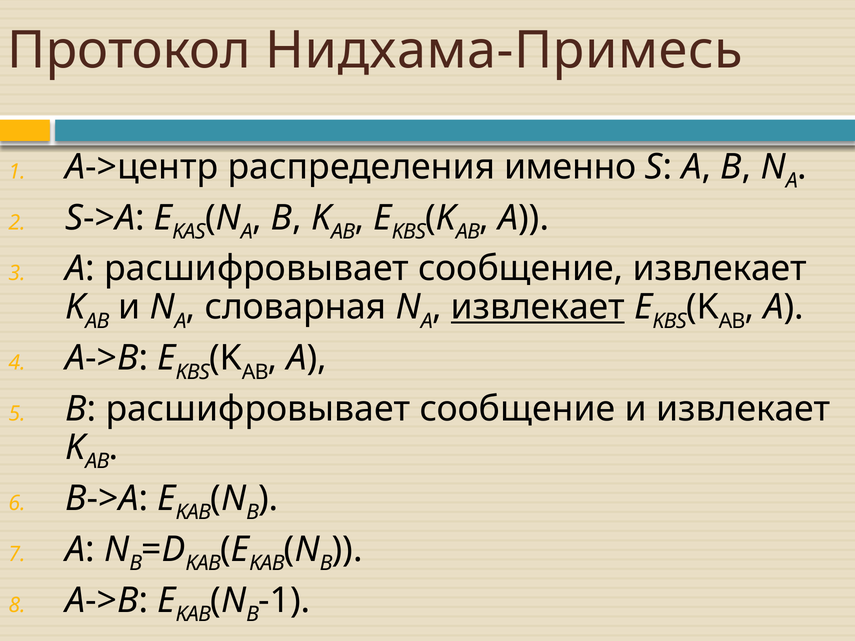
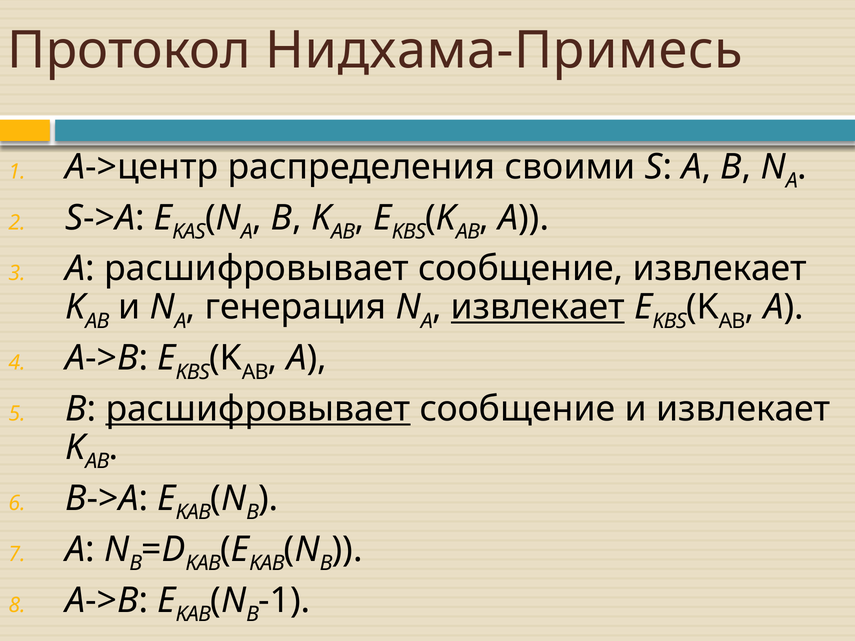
именно: именно -> своими
словарная: словарная -> генерация
расшифровывает at (258, 409) underline: none -> present
